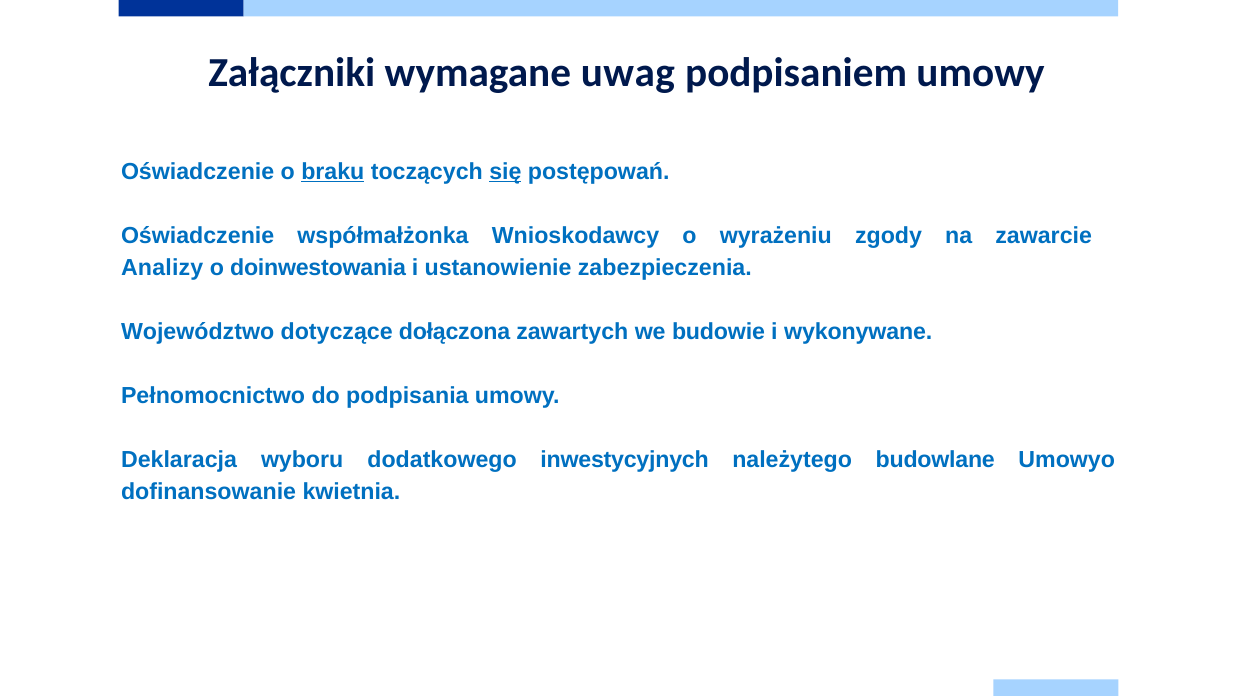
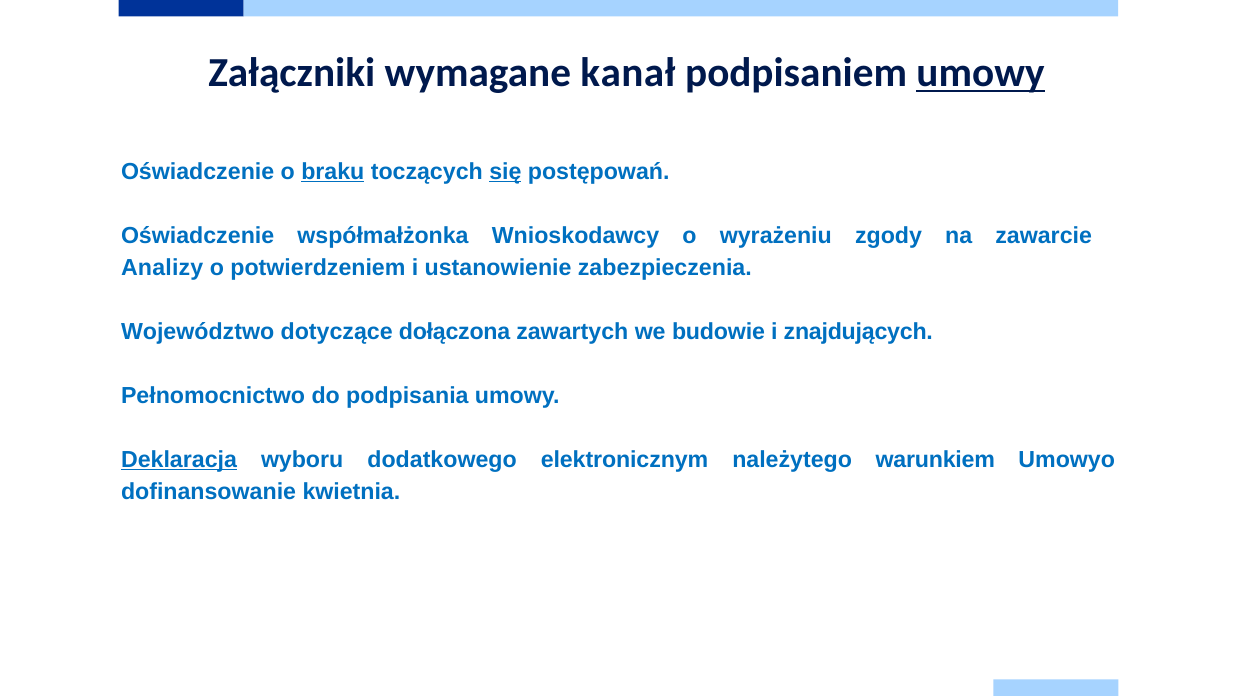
uwag: uwag -> kanał
umowy at (981, 73) underline: none -> present
doinwestowania: doinwestowania -> potwierdzeniem
wykonywane: wykonywane -> znajdujących
Deklaracja underline: none -> present
inwestycyjnych: inwestycyjnych -> elektronicznym
budowlane: budowlane -> warunkiem
